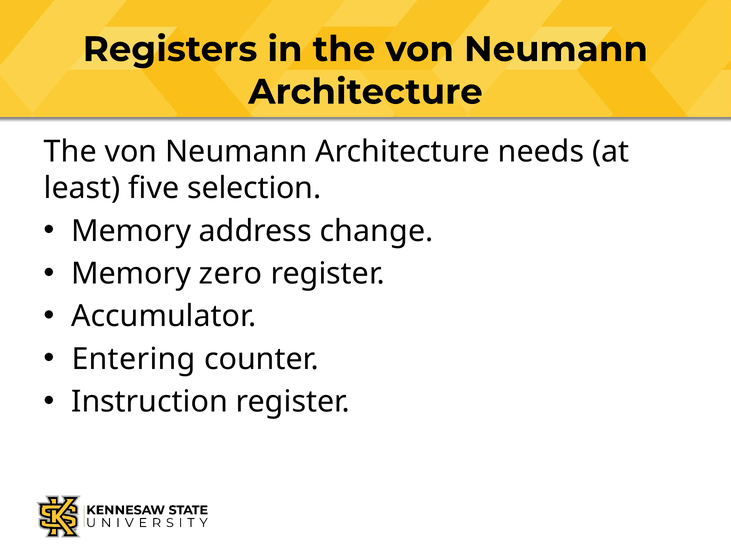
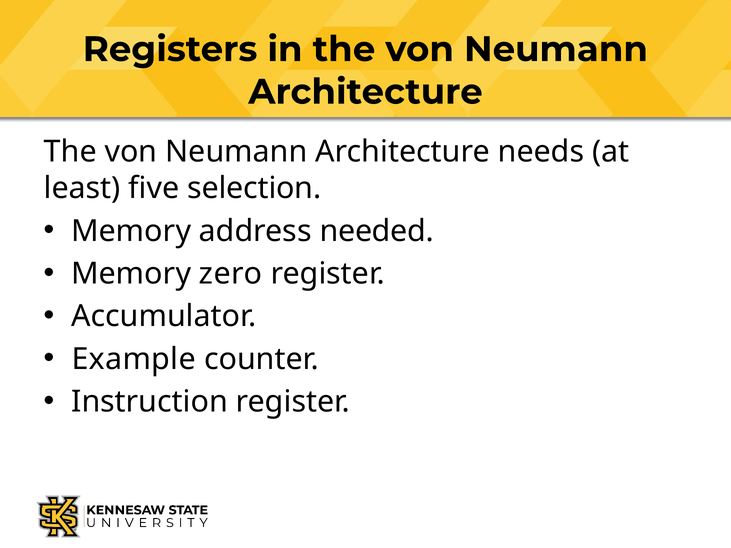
change: change -> needed
Entering: Entering -> Example
